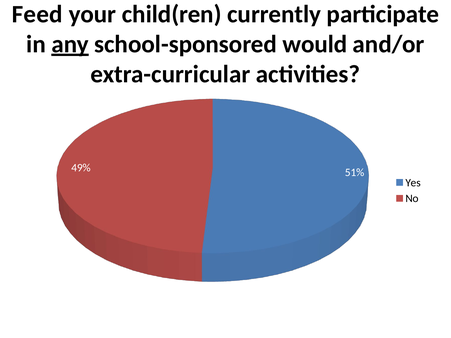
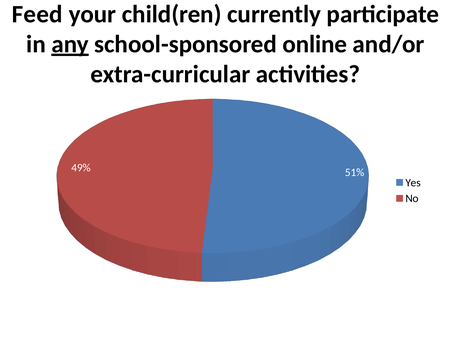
would: would -> online
